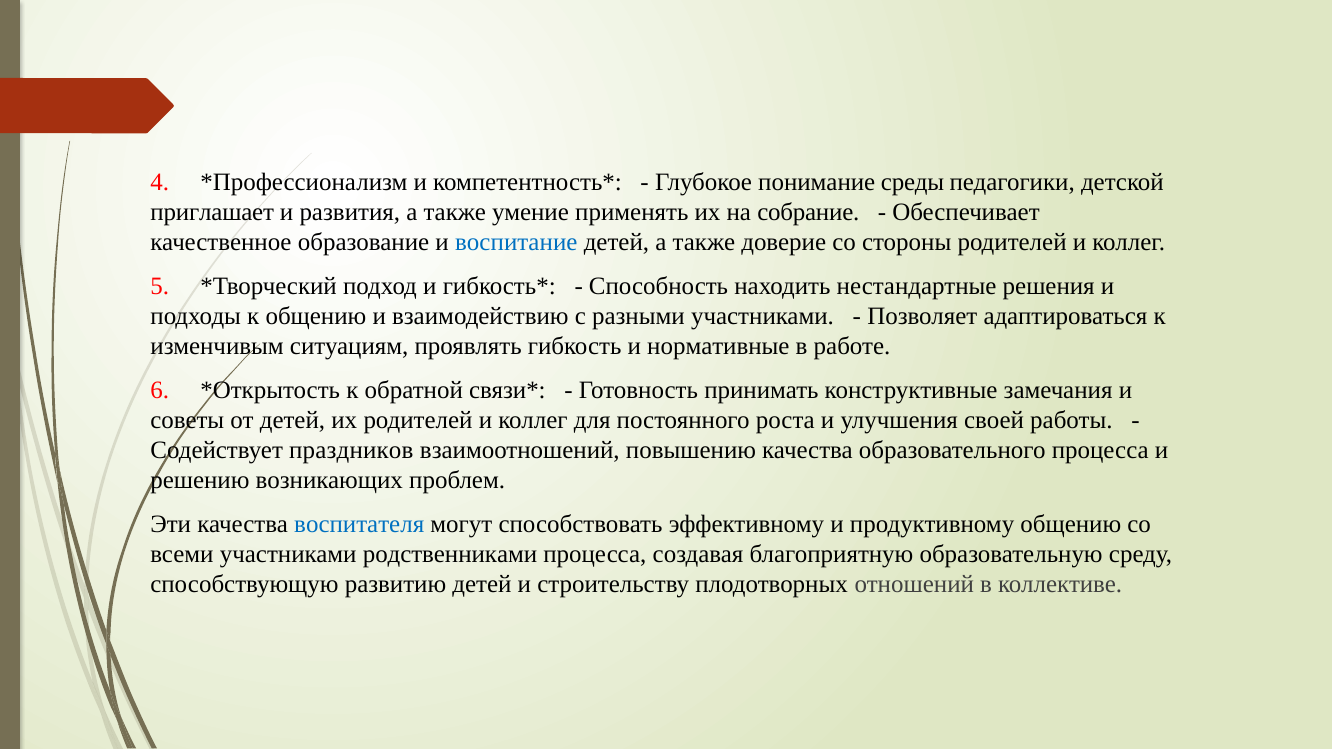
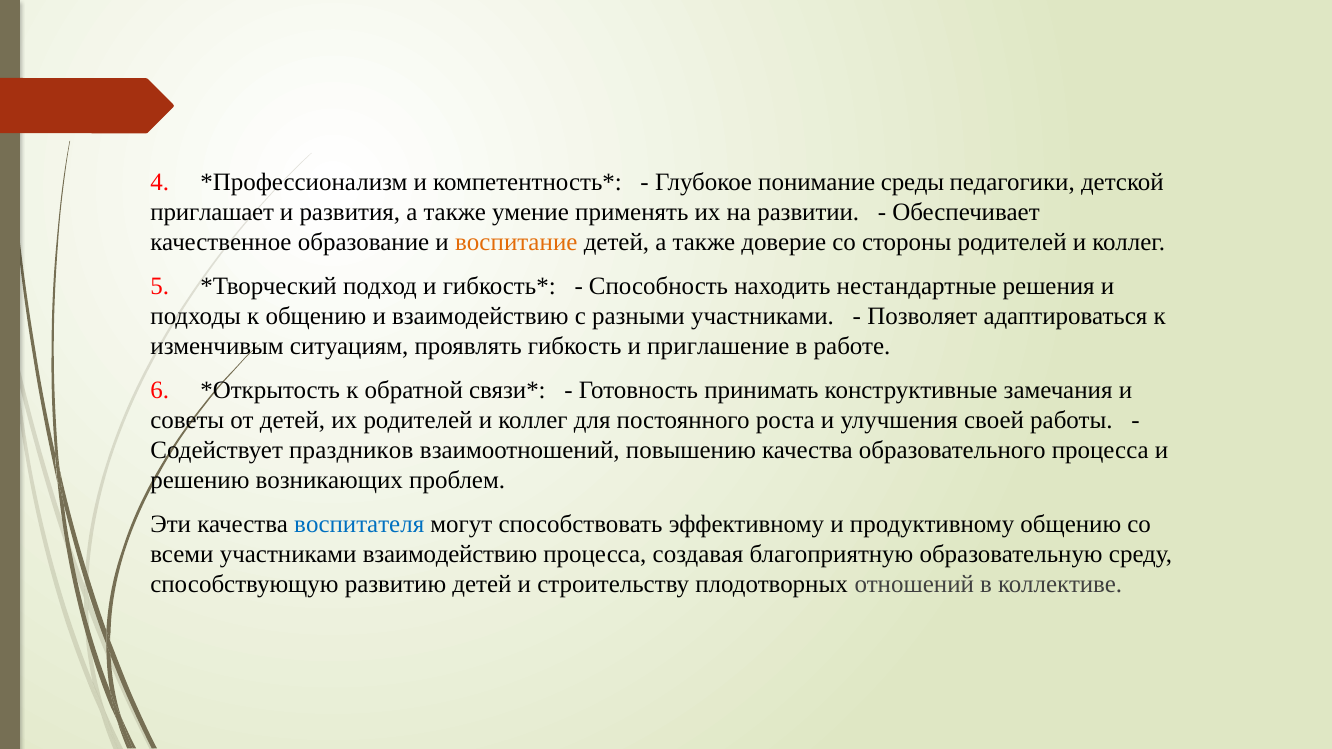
собрание: собрание -> развитии
воспитание colour: blue -> orange
нормативные: нормативные -> приглашение
участниками родственниками: родственниками -> взаимодействию
